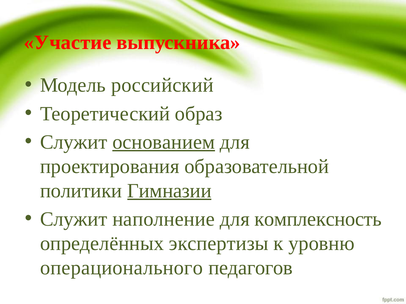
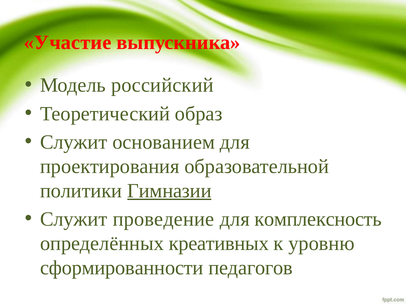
основанием underline: present -> none
наполнение: наполнение -> проведение
экспертизы: экспертизы -> креативных
операционального: операционального -> сформированности
